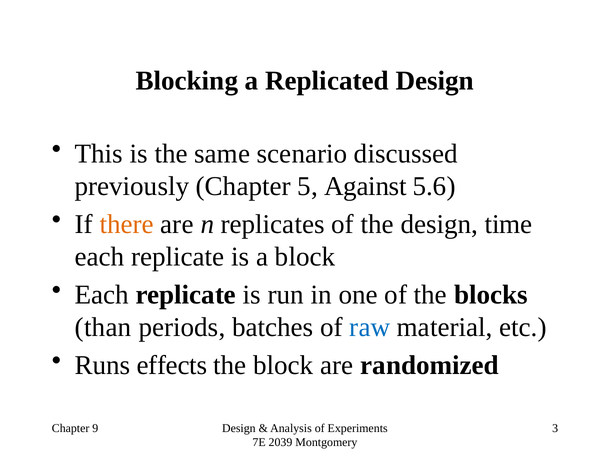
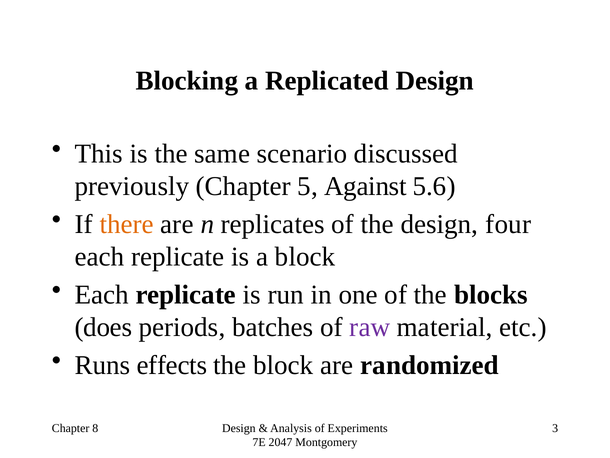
time: time -> four
than: than -> does
raw colour: blue -> purple
9: 9 -> 8
2039: 2039 -> 2047
